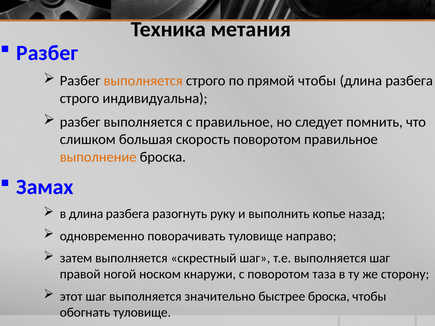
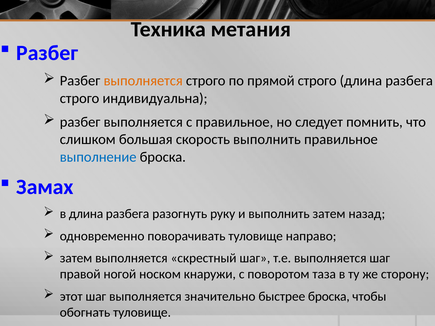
прямой чтобы: чтобы -> строго
скорость поворотом: поворотом -> выполнить
выполнение colour: orange -> blue
выполнить копье: копье -> затем
